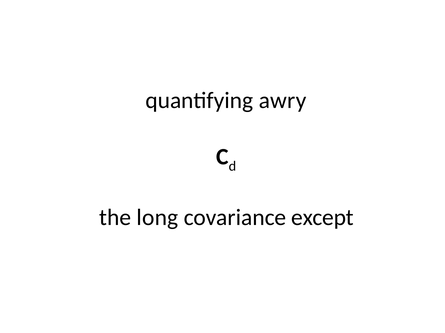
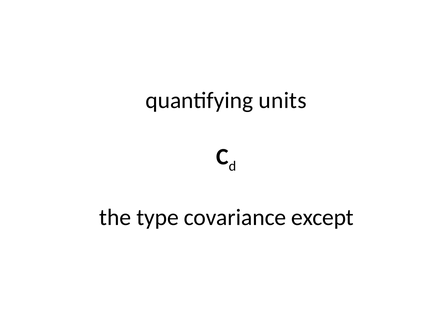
awry: awry -> units
long: long -> type
